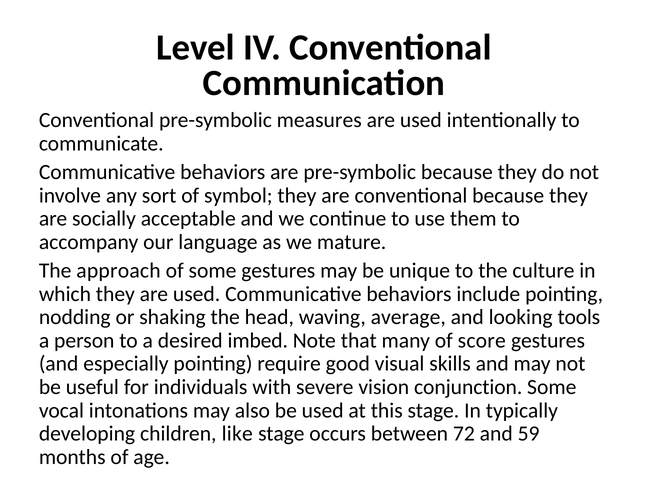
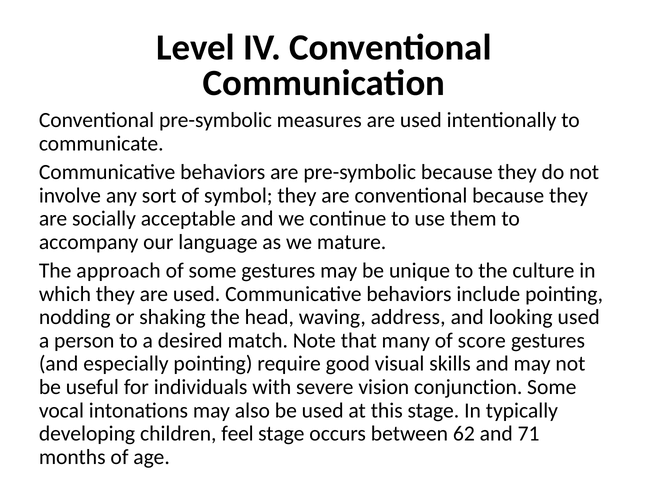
average: average -> address
looking tools: tools -> used
imbed: imbed -> match
like: like -> feel
72: 72 -> 62
59: 59 -> 71
